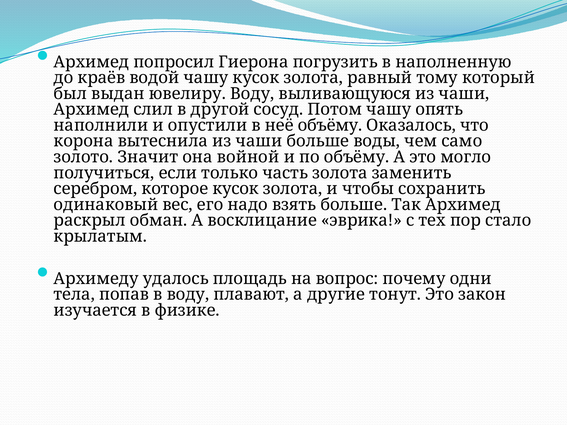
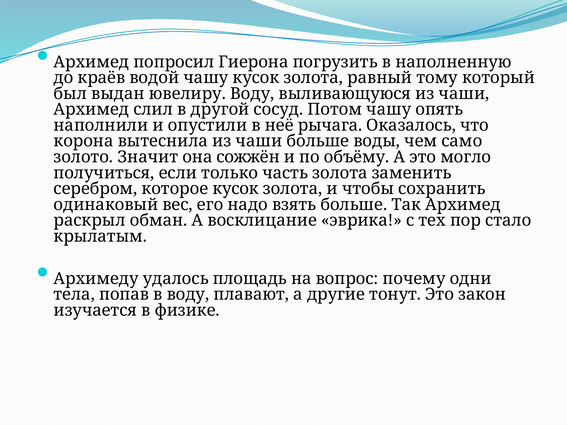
неё объёму: объёму -> рычага
войной: войной -> сожжён
